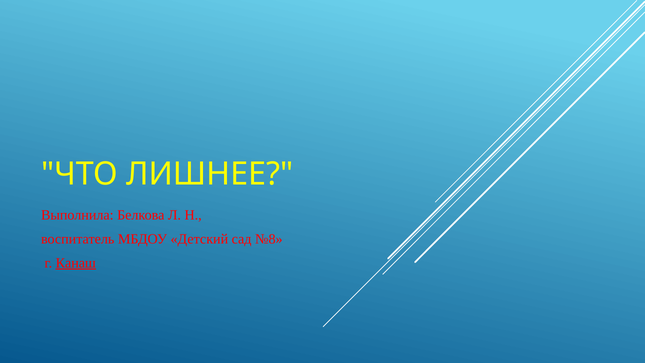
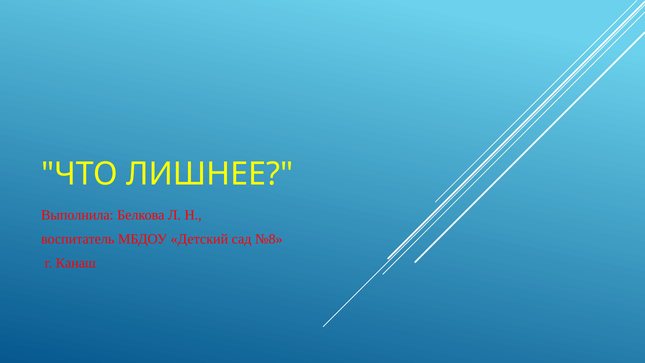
Канаш underline: present -> none
